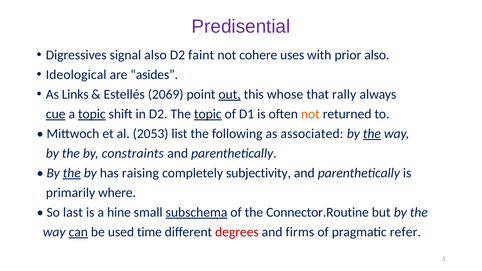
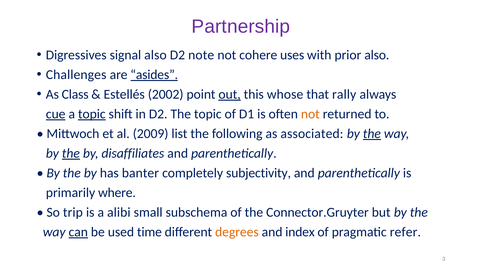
Predisential: Predisential -> Partnership
faint: faint -> note
Ideological: Ideological -> Challenges
asides underline: none -> present
Links: Links -> Class
2069: 2069 -> 2002
topic at (208, 114) underline: present -> none
2053: 2053 -> 2009
the at (71, 153) underline: none -> present
constraints: constraints -> disaffiliates
the at (72, 173) underline: present -> none
raising: raising -> banter
last: last -> trip
hine: hine -> alibi
subschema underline: present -> none
Connector.Routine: Connector.Routine -> Connector.Gruyter
degrees colour: red -> orange
firms: firms -> index
